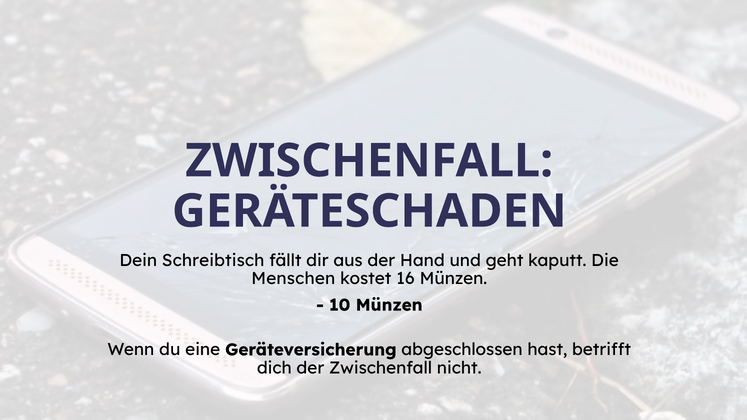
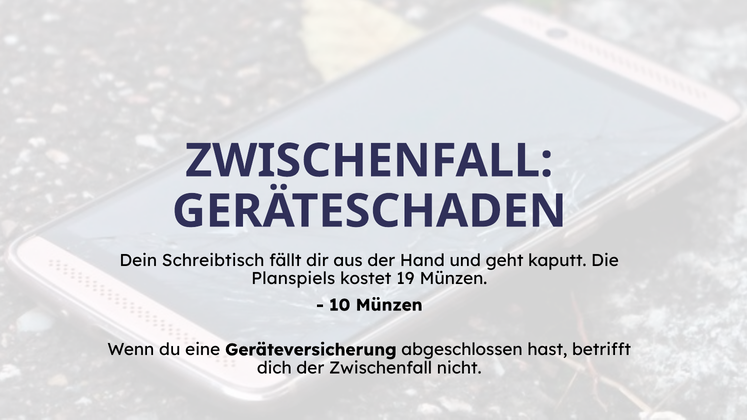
Menschen: Menschen -> Planspiels
16: 16 -> 19
